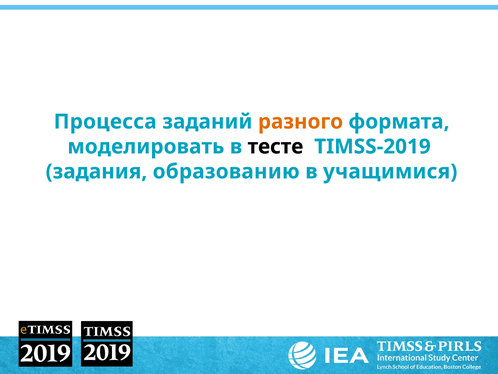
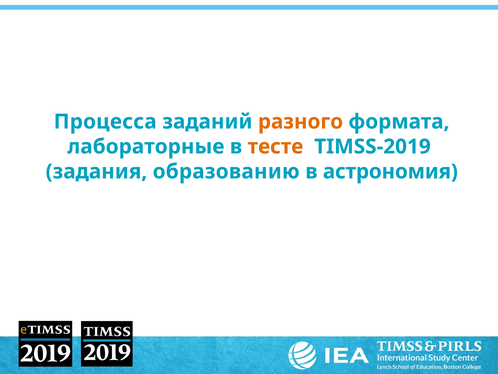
моделировать: моделировать -> лабораторные
тесте colour: black -> orange
учащимися: учащимися -> астрономия
